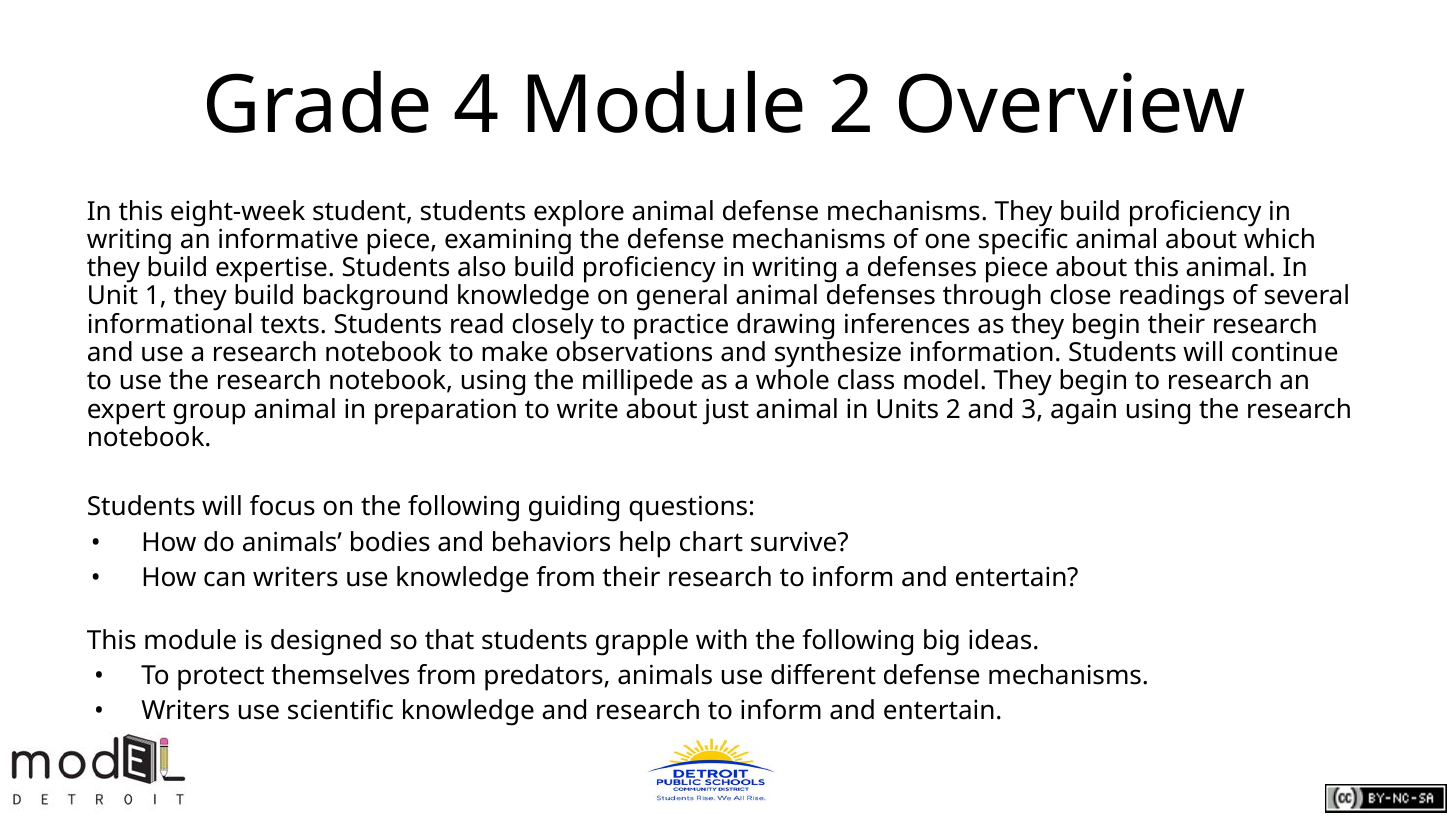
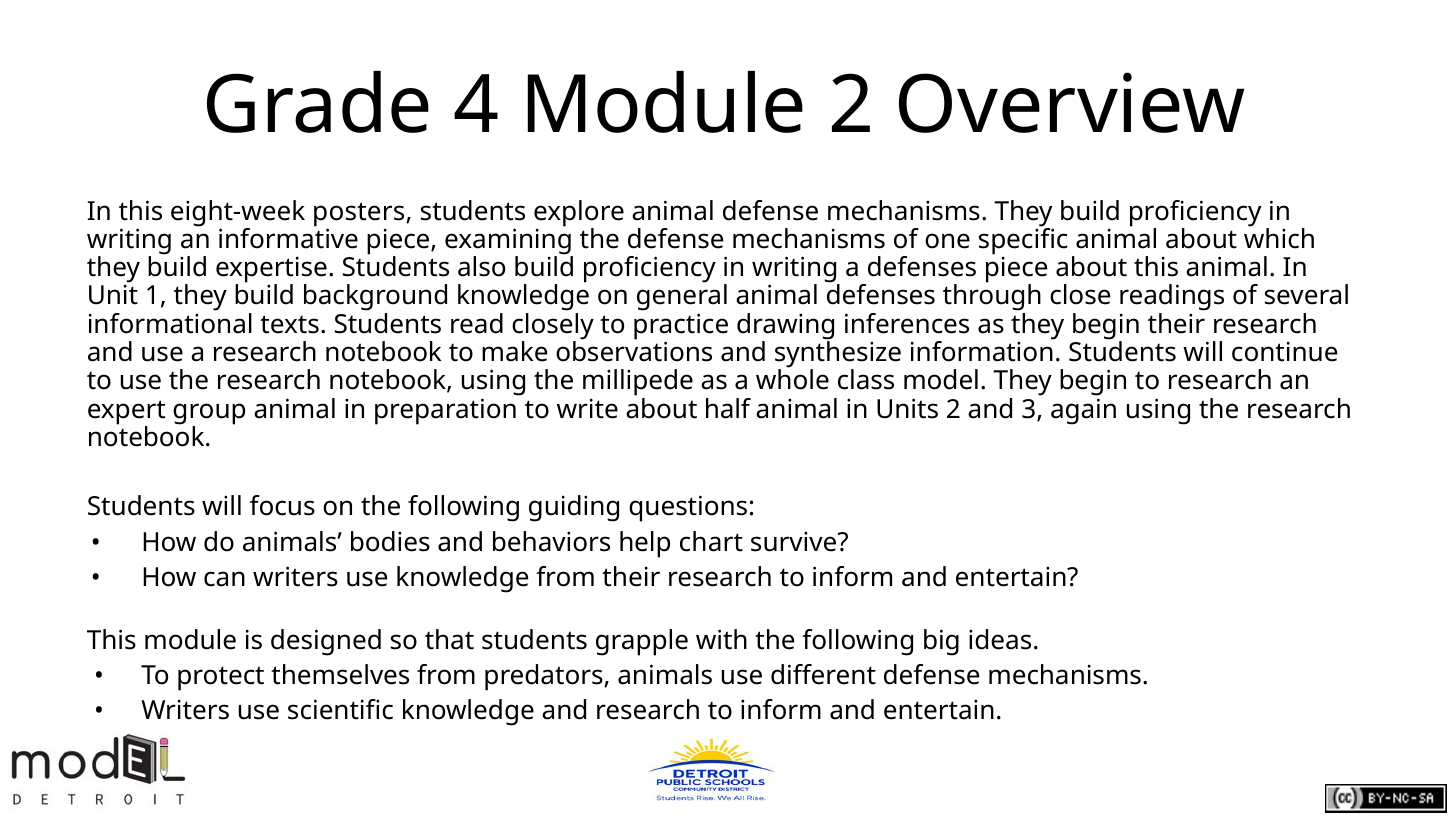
student: student -> posters
just: just -> half
